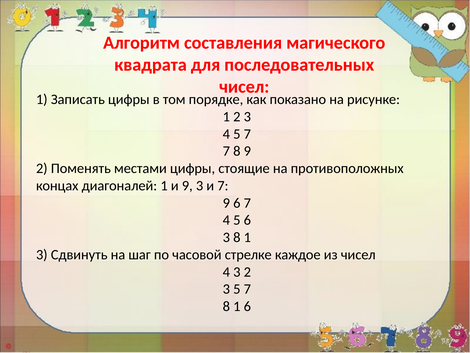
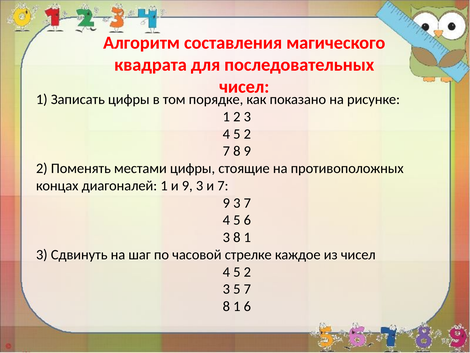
7 at (247, 134): 7 -> 2
6 at (237, 203): 6 -> 3
3 at (237, 272): 3 -> 5
